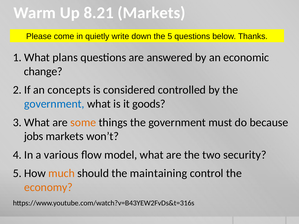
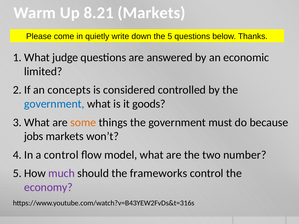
plans: plans -> judge
change: change -> limited
a various: various -> control
security: security -> number
much colour: orange -> purple
maintaining: maintaining -> frameworks
economy colour: orange -> purple
